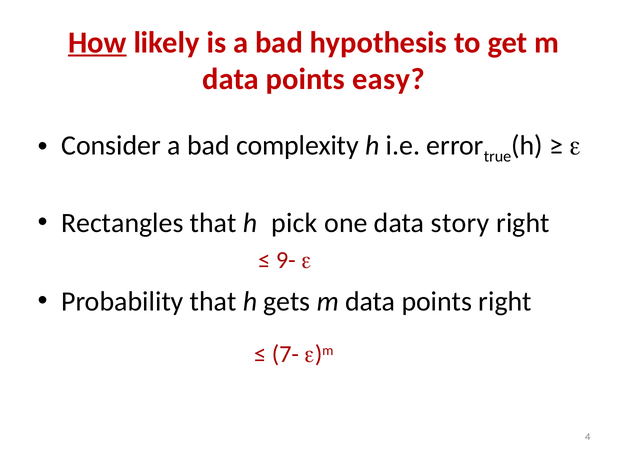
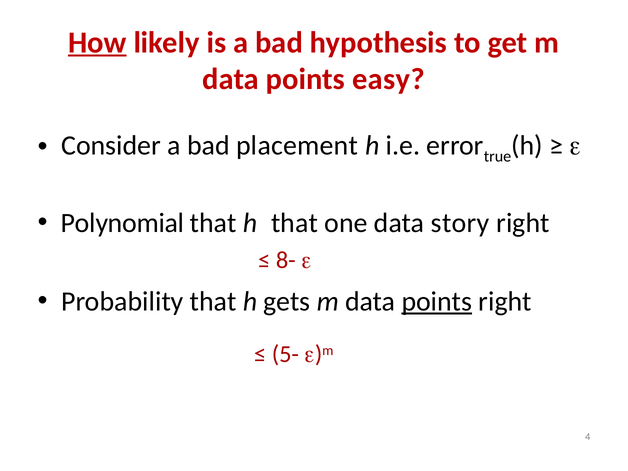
complexity: complexity -> placement
Rectangles: Rectangles -> Polynomial
h pick: pick -> that
9-: 9- -> 8-
points at (437, 301) underline: none -> present
7-: 7- -> 5-
